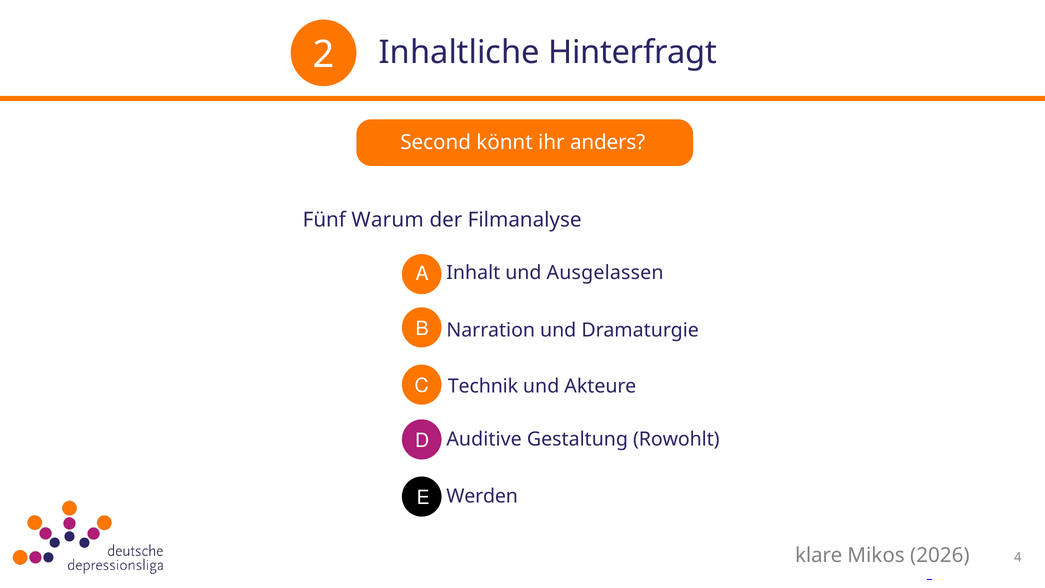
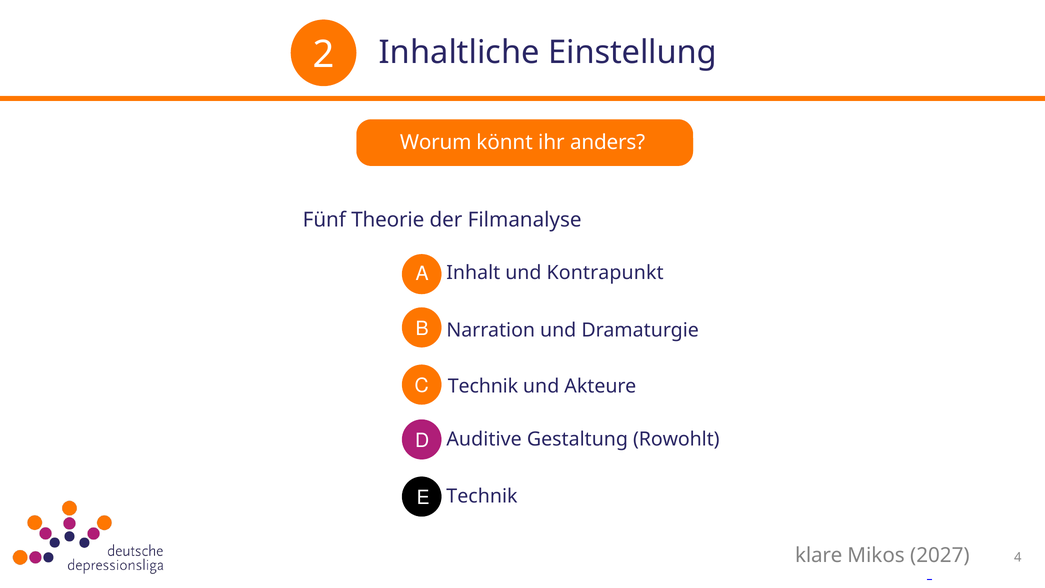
Hinterfragt: Hinterfragt -> Einstellung
Second: Second -> Worum
Warum: Warum -> Theorie
Ausgelassen: Ausgelassen -> Kontrapunkt
Werden at (482, 496): Werden -> Technik
2026: 2026 -> 2027
